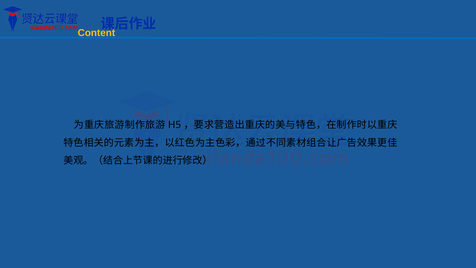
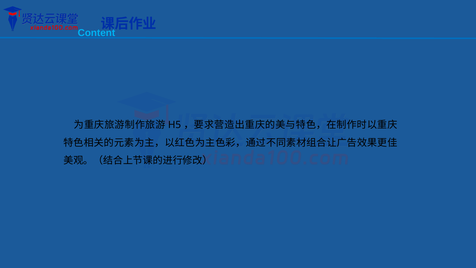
Content colour: yellow -> light blue
